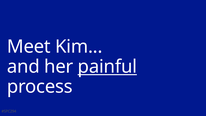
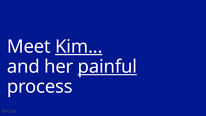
Kim underline: none -> present
